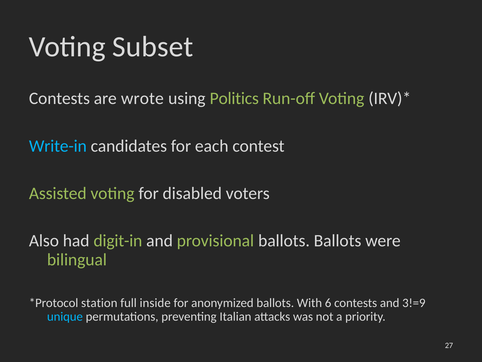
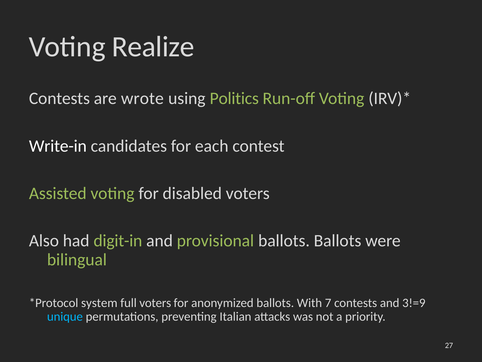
Subset: Subset -> Realize
Write-in colour: light blue -> white
station: station -> system
full inside: inside -> voters
6: 6 -> 7
